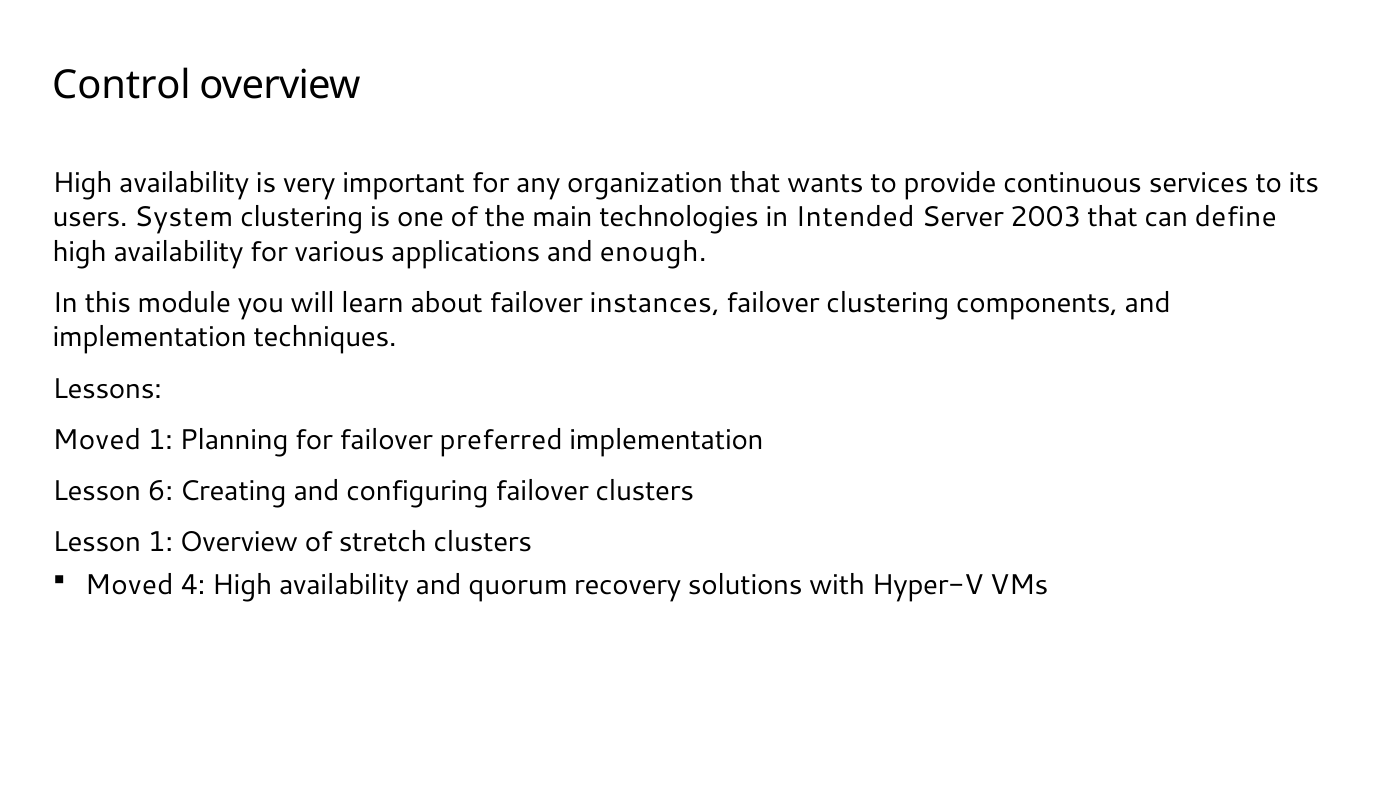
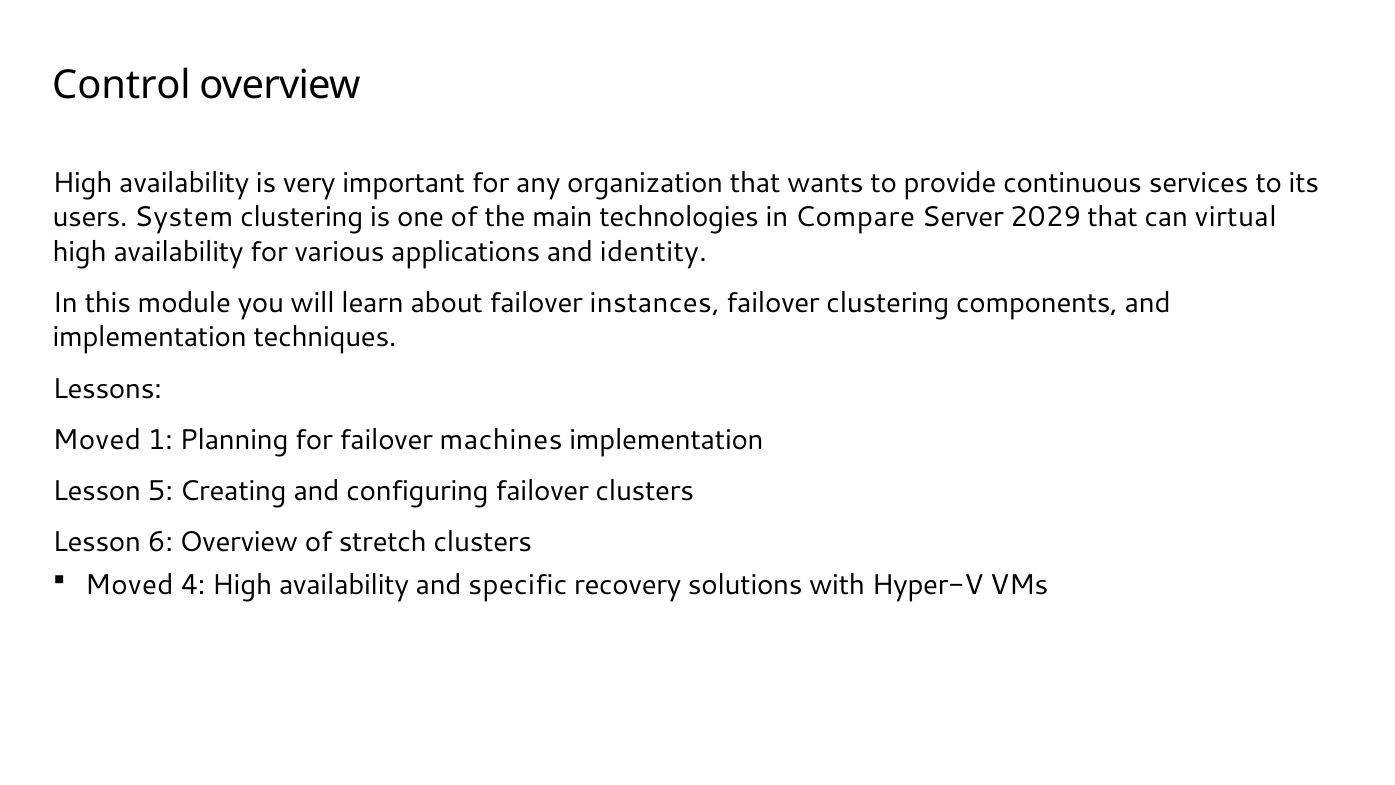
Intended: Intended -> Compare
2003: 2003 -> 2029
define: define -> virtual
enough: enough -> identity
preferred: preferred -> machines
6: 6 -> 5
Lesson 1: 1 -> 6
quorum: quorum -> specific
